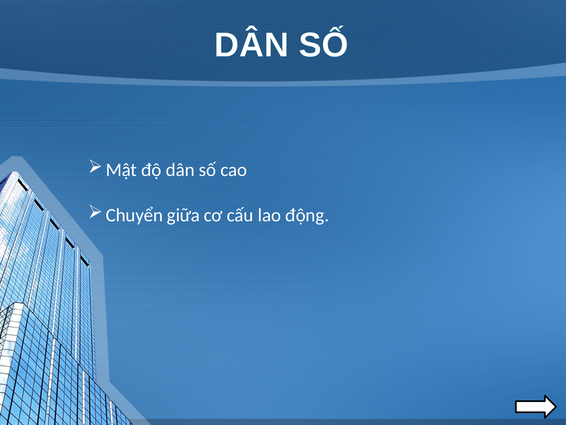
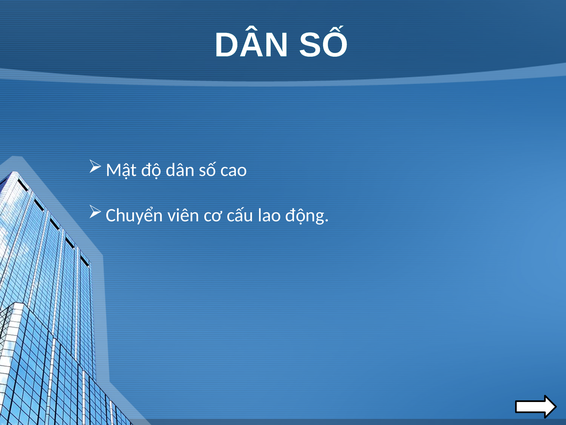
giữa: giữa -> viên
